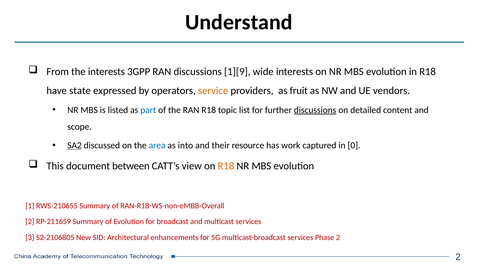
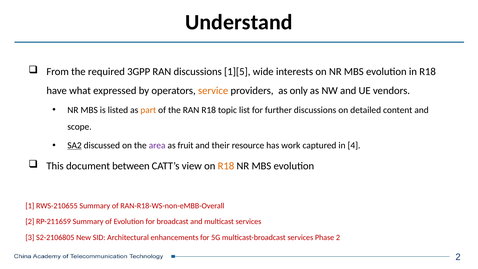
the interests: interests -> required
1][9: 1][9 -> 1][5
state: state -> what
fruit: fruit -> only
part colour: blue -> orange
discussions at (315, 110) underline: present -> none
area colour: blue -> purple
into: into -> fruit
0: 0 -> 4
